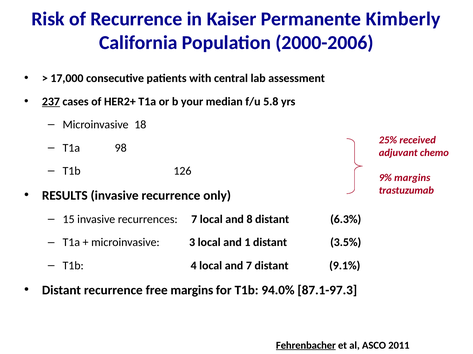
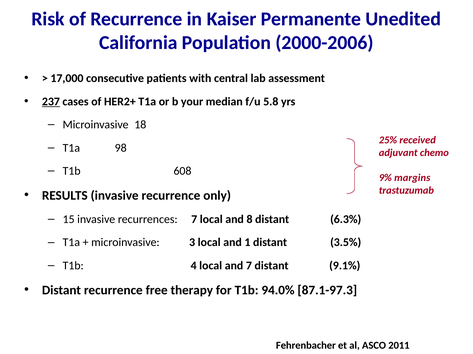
Kimberly: Kimberly -> Unedited
126: 126 -> 608
free margins: margins -> therapy
Fehrenbacher underline: present -> none
